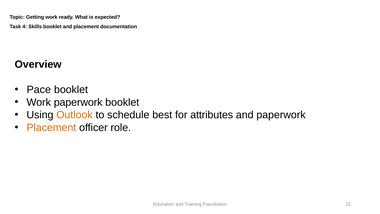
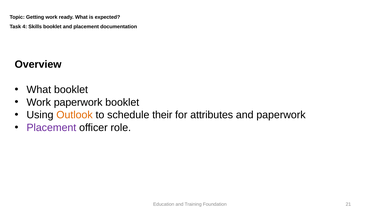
Pace at (39, 90): Pace -> What
best: best -> their
Placement at (51, 128) colour: orange -> purple
